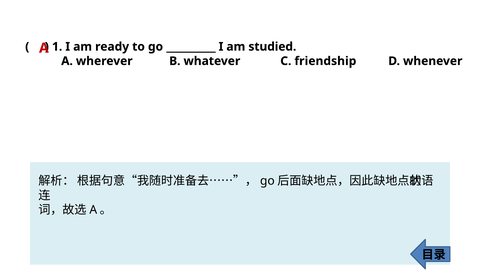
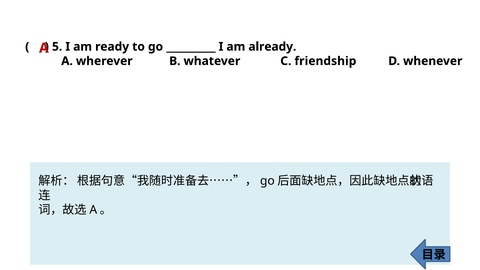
1: 1 -> 5
studied: studied -> already
